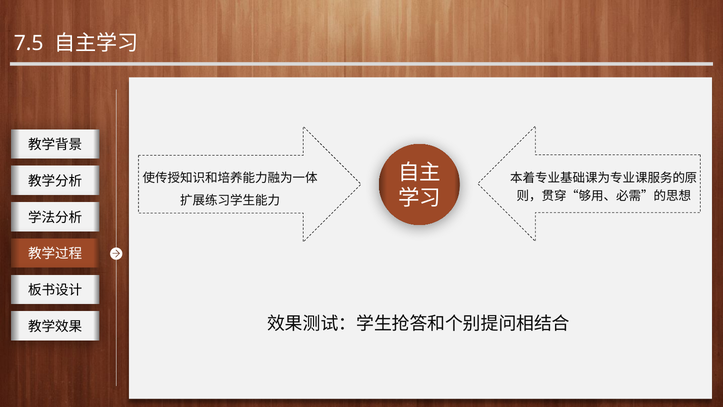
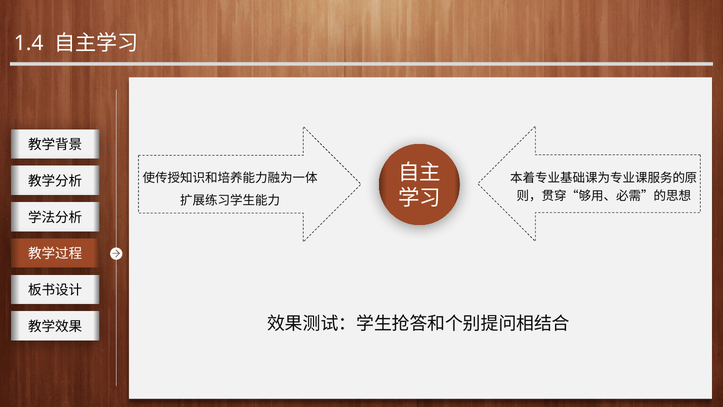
7.5: 7.5 -> 1.4
